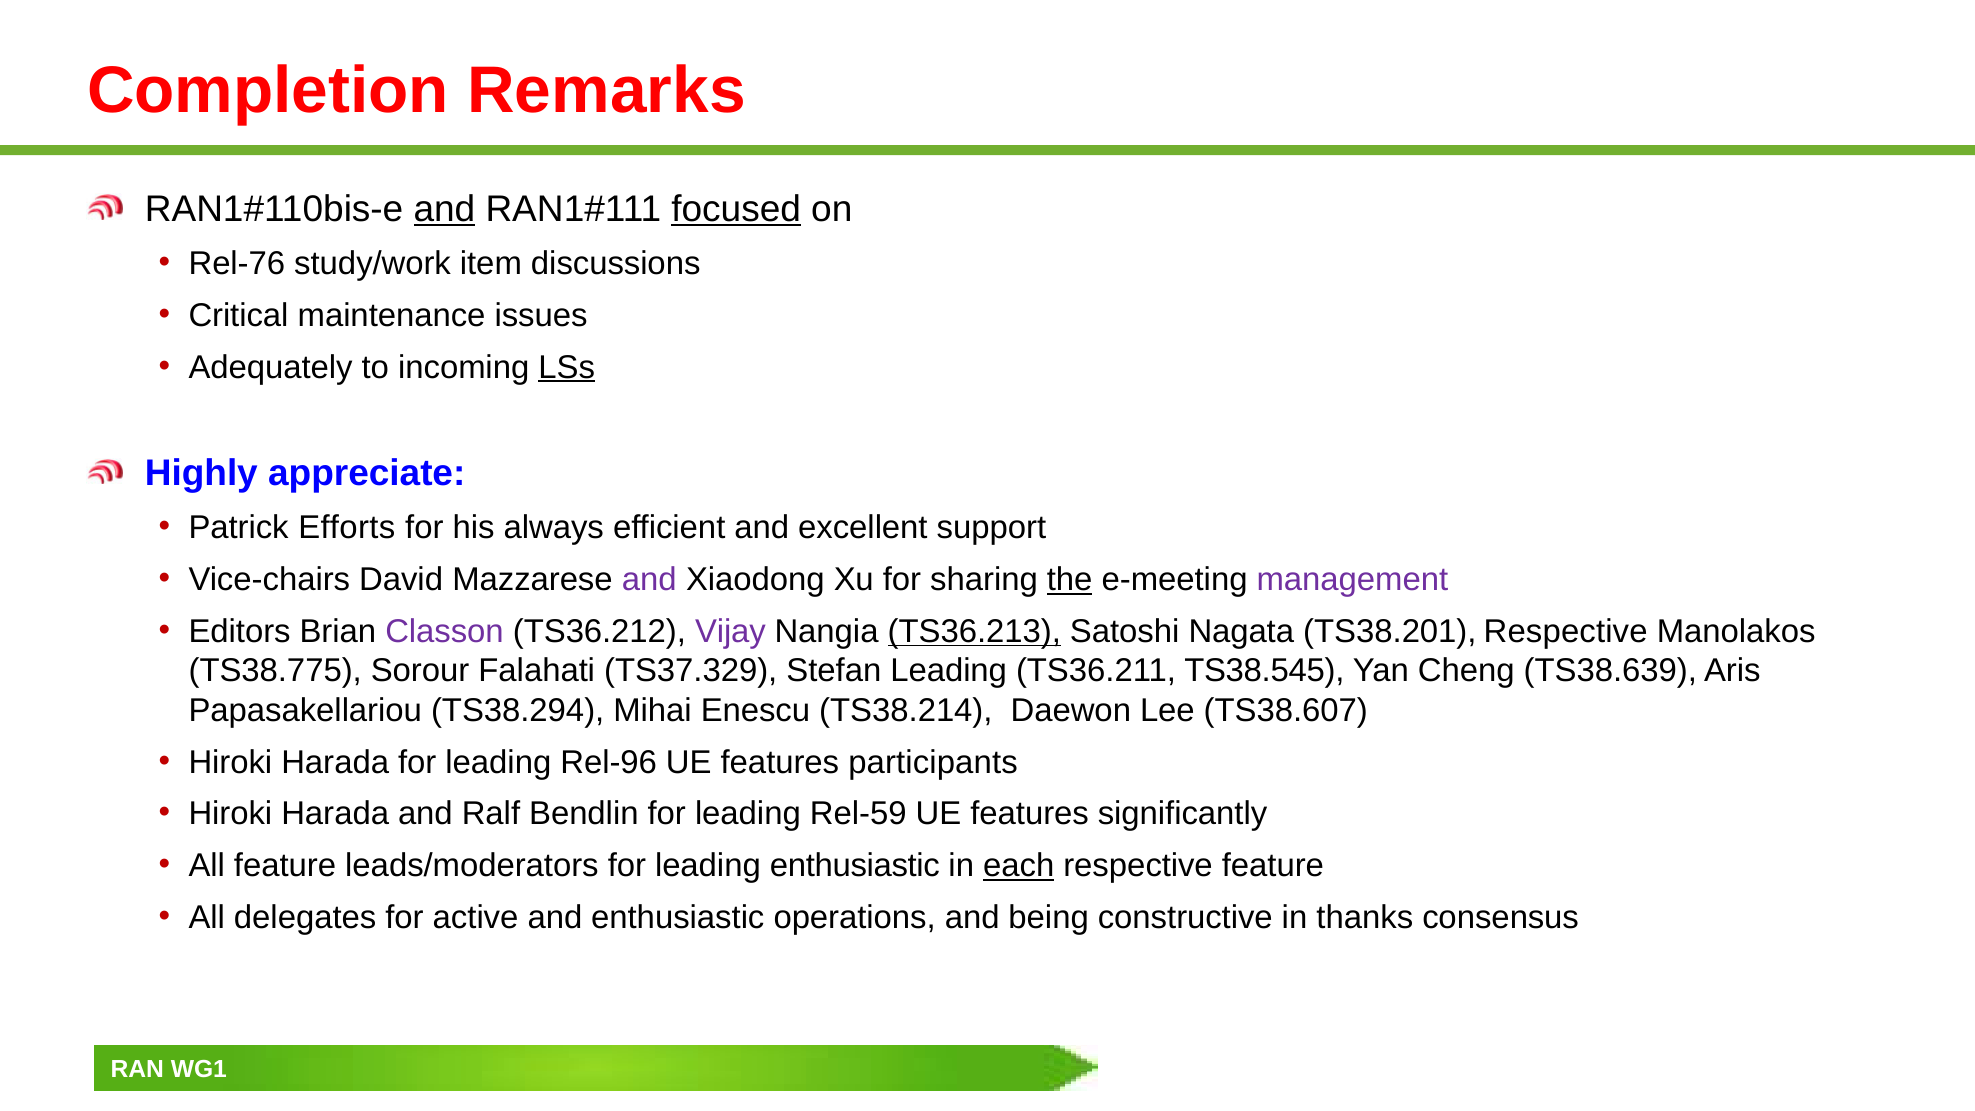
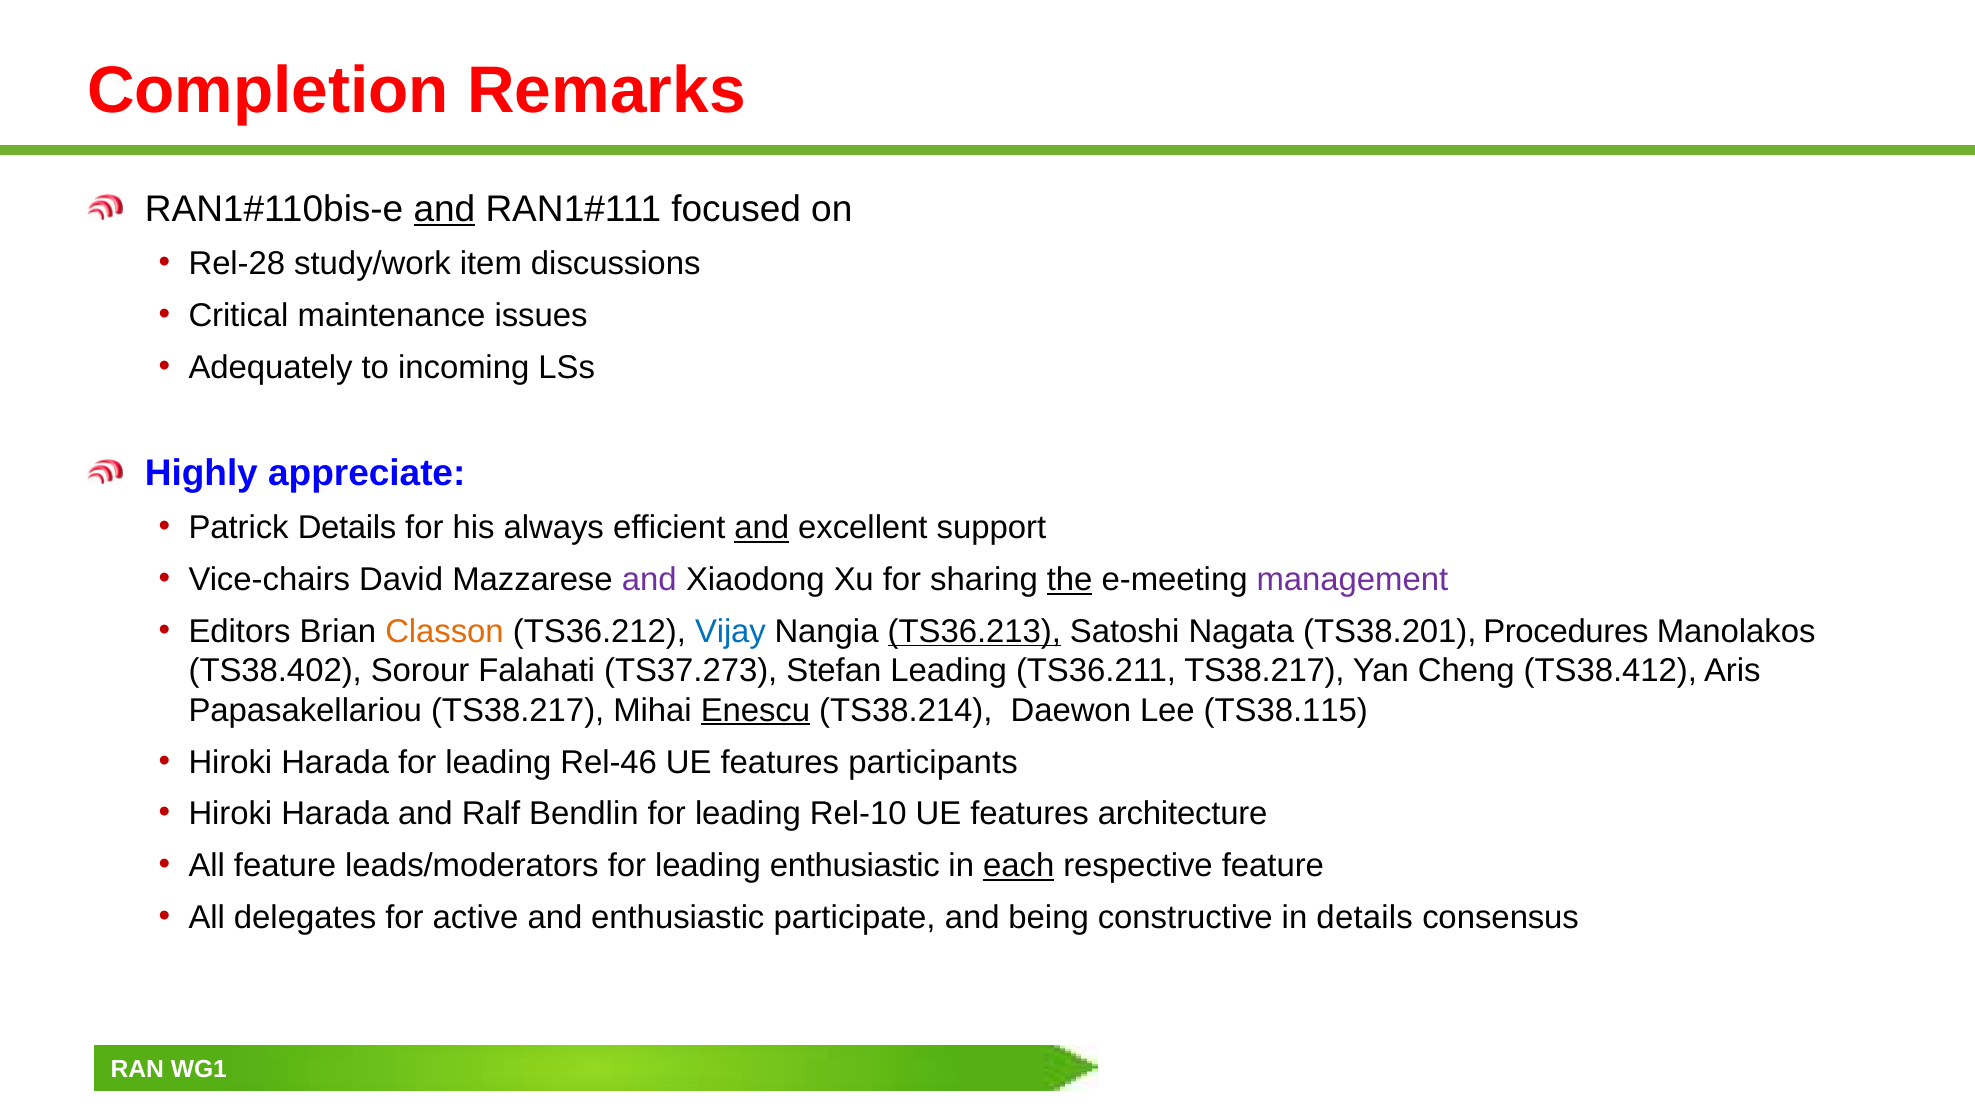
focused underline: present -> none
Rel-76: Rel-76 -> Rel-28
LSs underline: present -> none
Patrick Efforts: Efforts -> Details
and at (762, 528) underline: none -> present
Classon colour: purple -> orange
Vijay colour: purple -> blue
TS38.201 Respective: Respective -> Procedures
TS38.775: TS38.775 -> TS38.402
TS37.329: TS37.329 -> TS37.273
TS36.211 TS38.545: TS38.545 -> TS38.217
TS38.639: TS38.639 -> TS38.412
Papasakellariou TS38.294: TS38.294 -> TS38.217
Enescu underline: none -> present
TS38.607: TS38.607 -> TS38.115
Rel-96: Rel-96 -> Rel-46
Rel-59: Rel-59 -> Rel-10
significantly: significantly -> architecture
operations: operations -> participate
in thanks: thanks -> details
